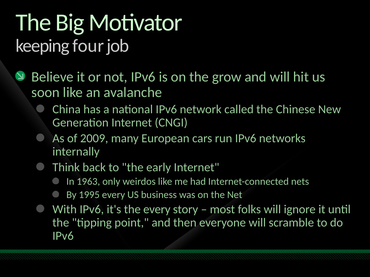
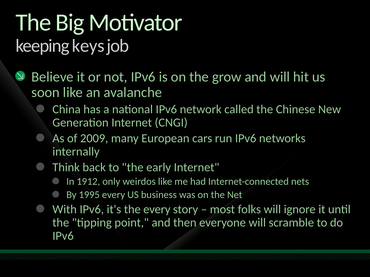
four: four -> keys
1963: 1963 -> 1912
